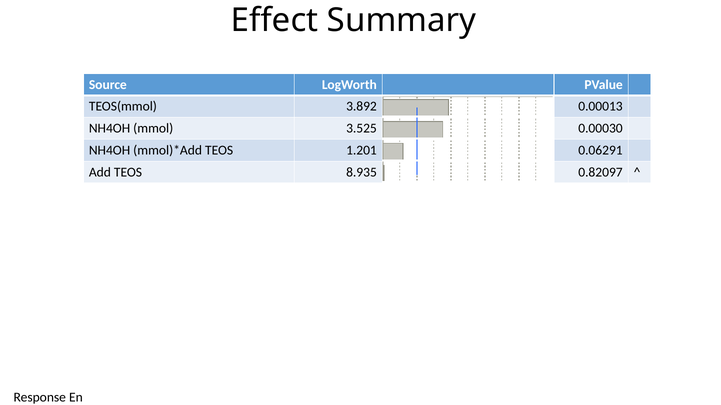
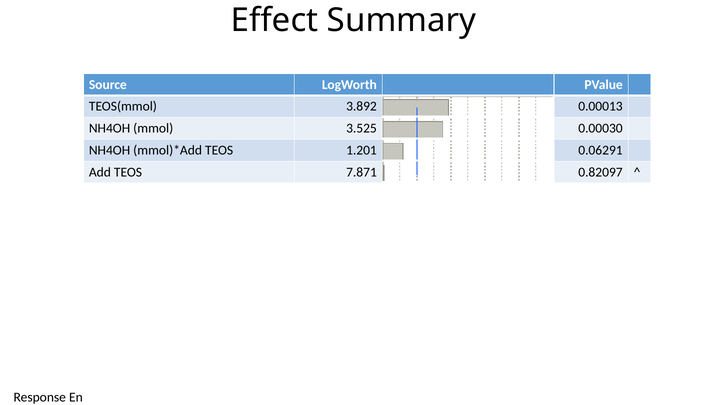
8.935: 8.935 -> 7.871
